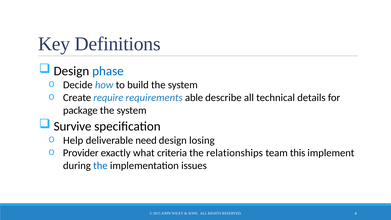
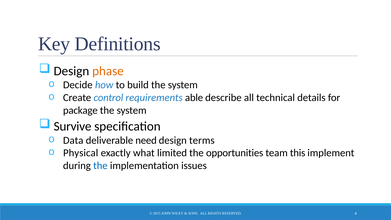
phase colour: blue -> orange
require: require -> control
Help: Help -> Data
losing: losing -> terms
Provider: Provider -> Physical
criteria: criteria -> limited
relationships: relationships -> opportunities
